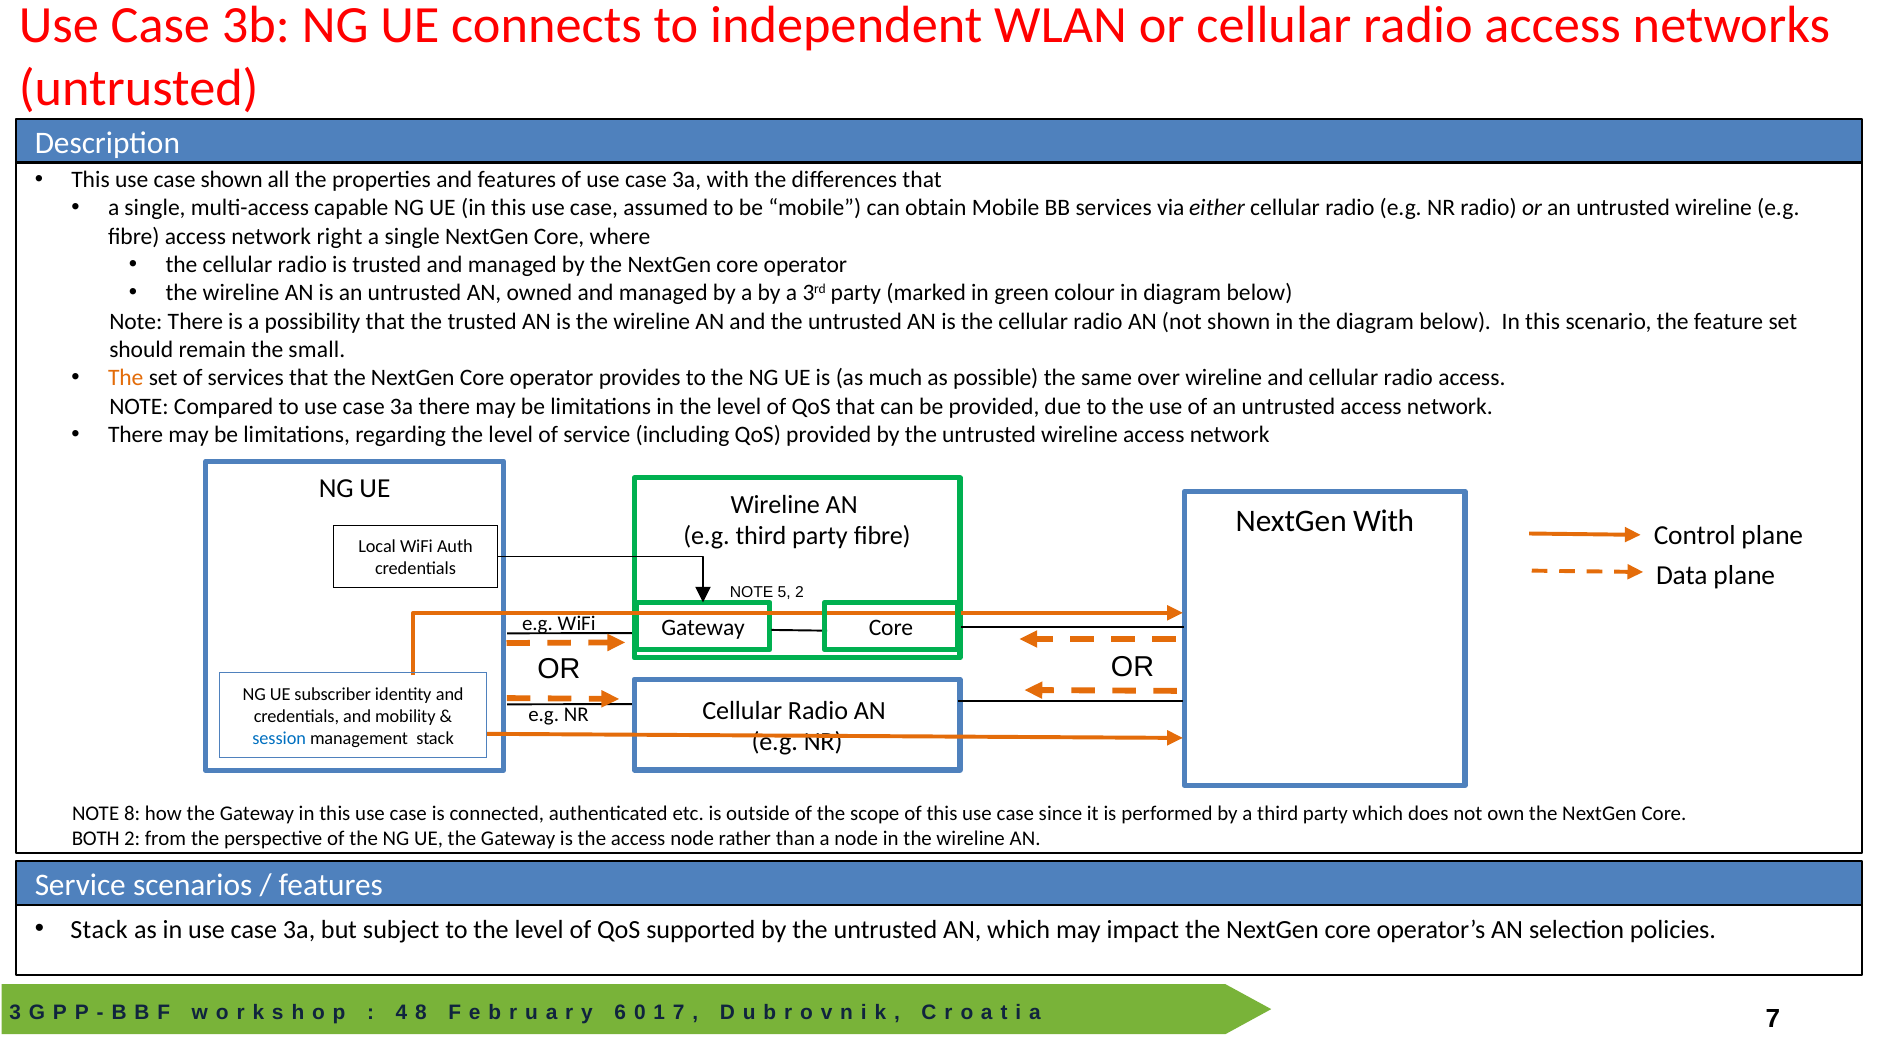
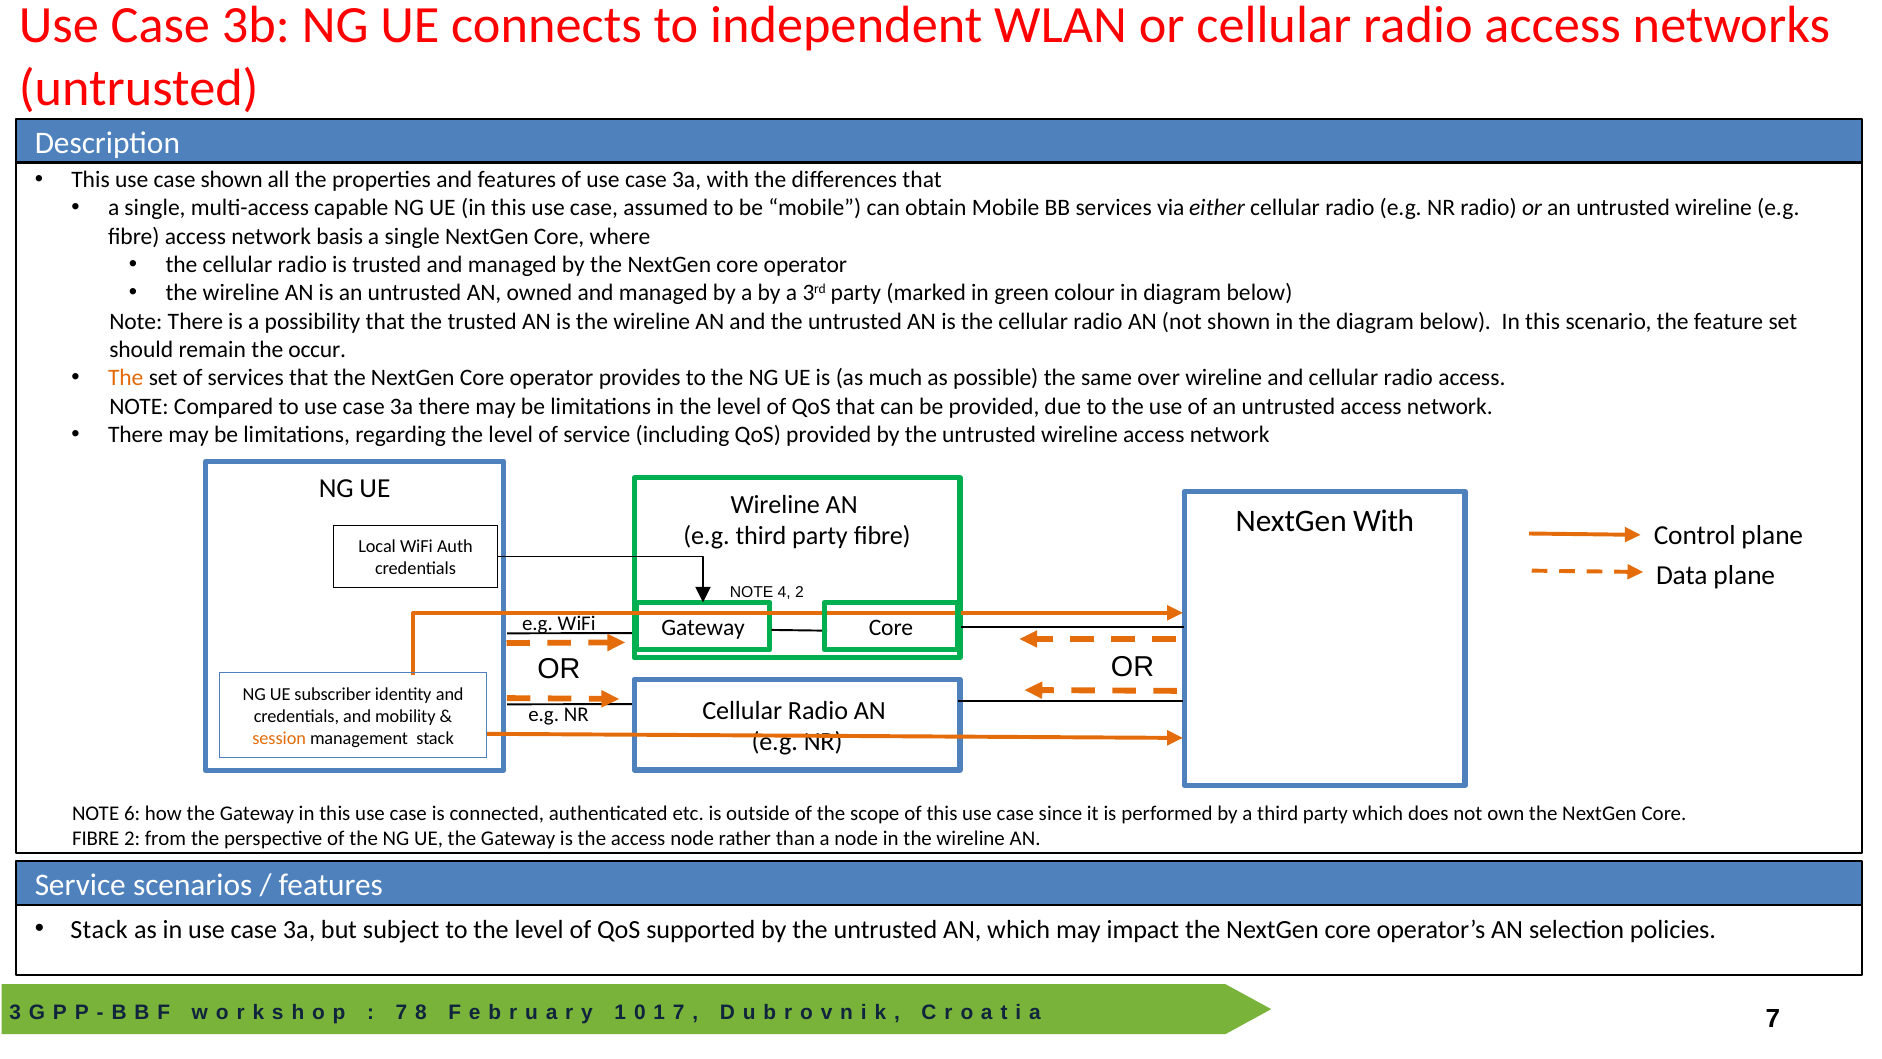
right: right -> basis
small: small -> occur
5: 5 -> 4
session colour: blue -> orange
NOTE 8: 8 -> 6
BOTH at (96, 839): BOTH -> FIBRE
4 at (401, 1012): 4 -> 7
6 at (620, 1012): 6 -> 1
